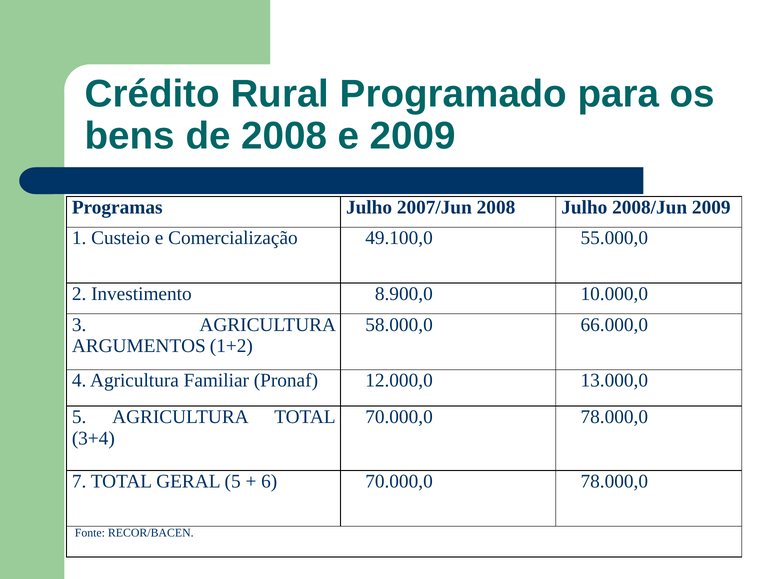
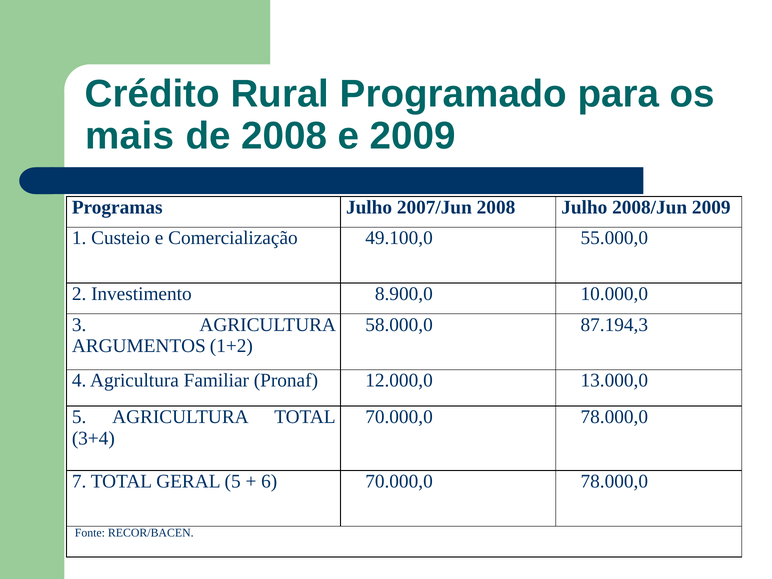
bens: bens -> mais
66.000,0: 66.000,0 -> 87.194,3
